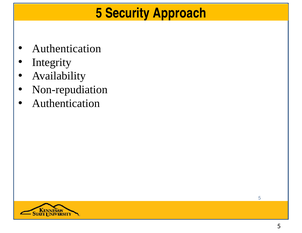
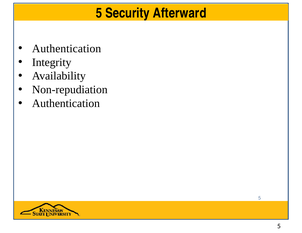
Approach: Approach -> Afterward
